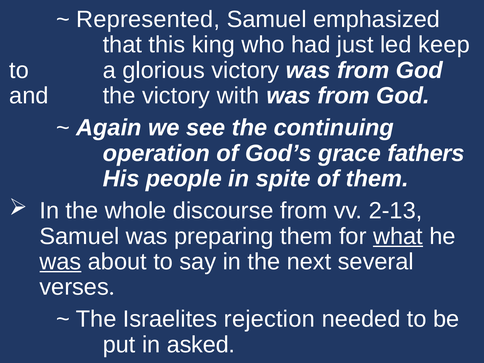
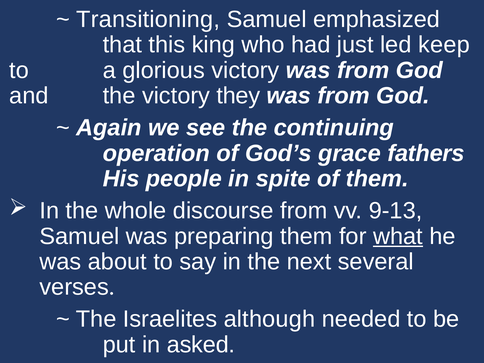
Represented: Represented -> Transitioning
with: with -> they
2-13: 2-13 -> 9-13
was at (60, 262) underline: present -> none
rejection: rejection -> although
